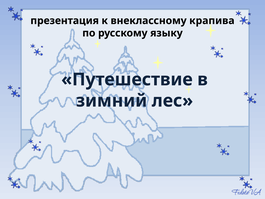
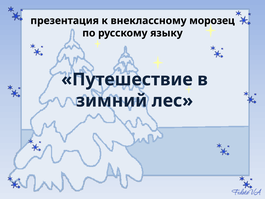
крапива: крапива -> морозец
